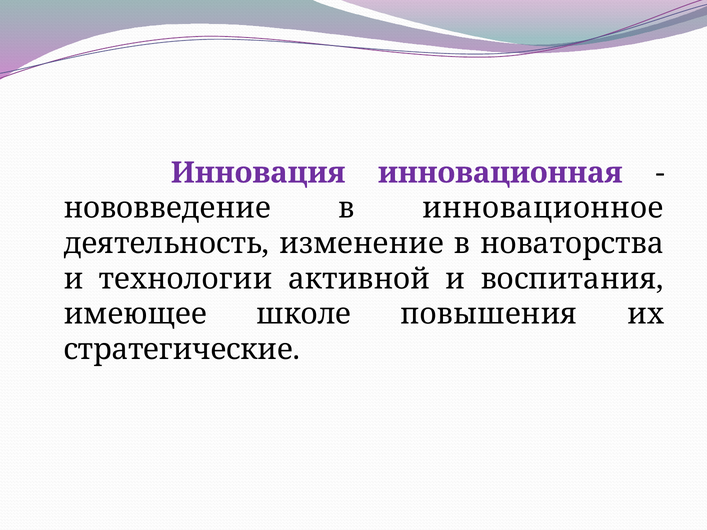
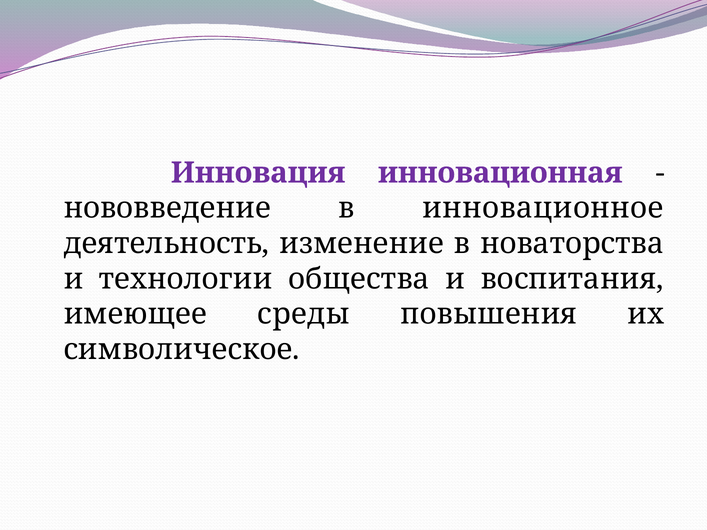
активной: активной -> общества
школе: школе -> среды
стратегические: стратегические -> символическое
